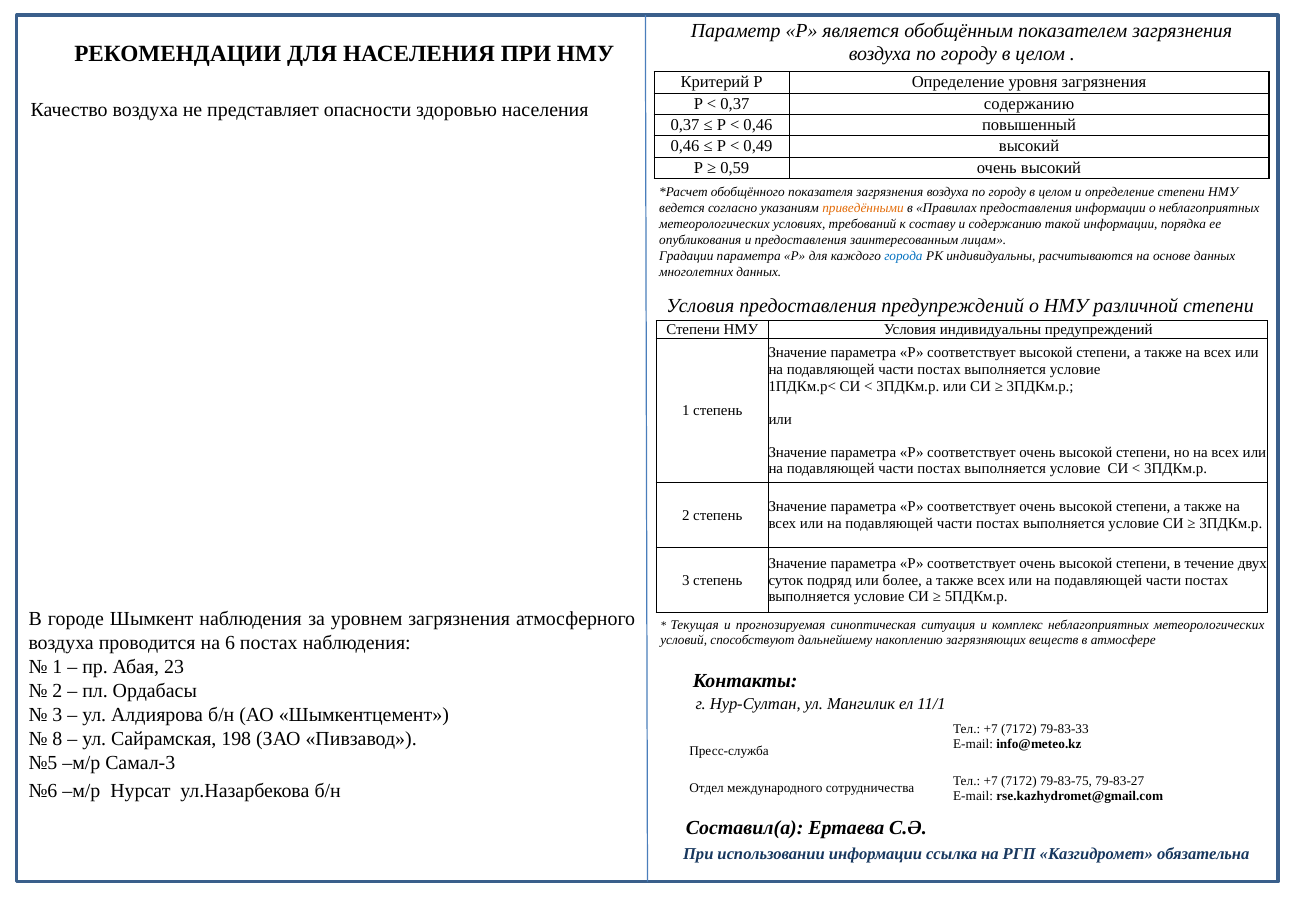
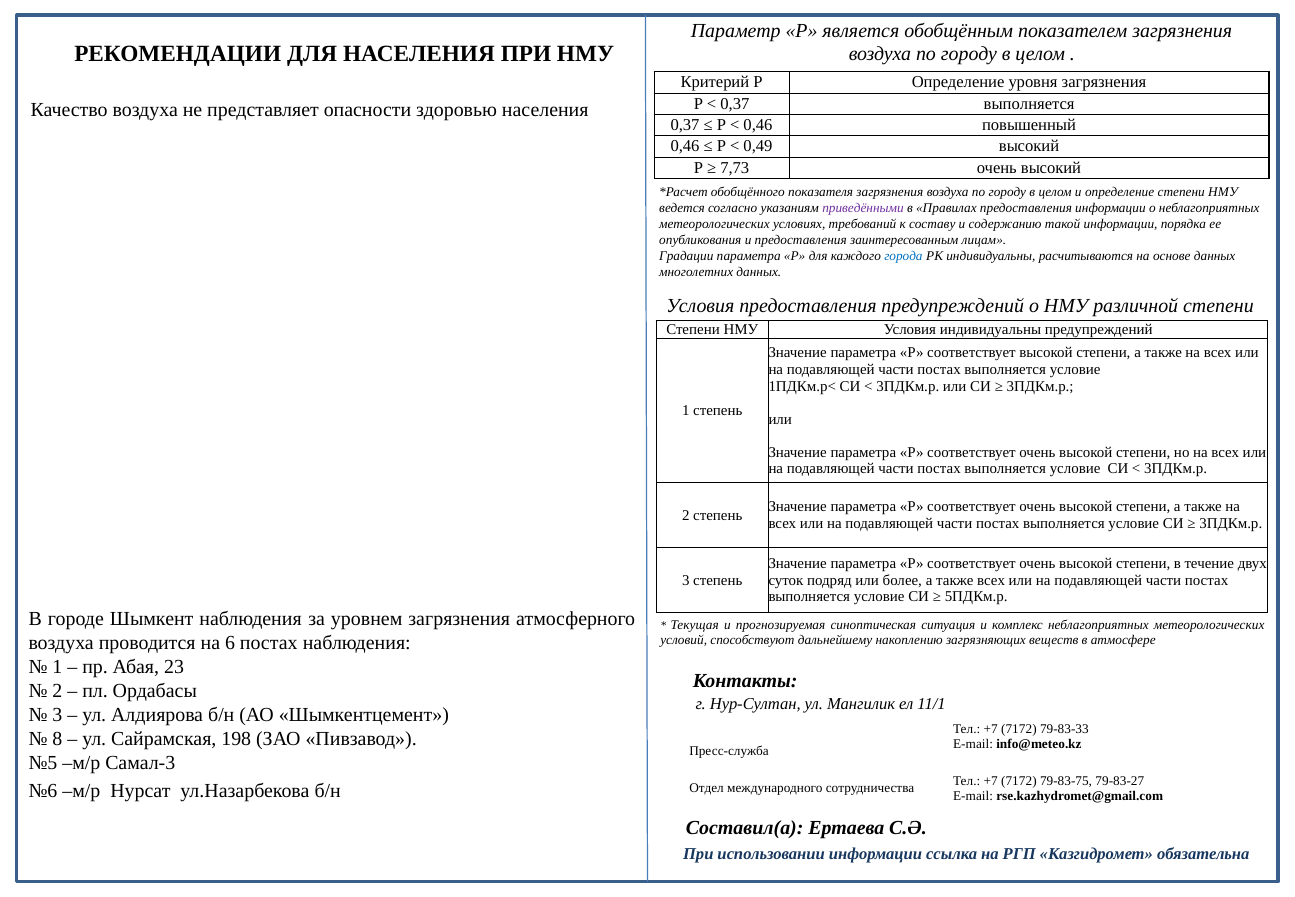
0,37 содержанию: содержанию -> выполняется
0,59: 0,59 -> 7,73
приведёнными colour: orange -> purple
